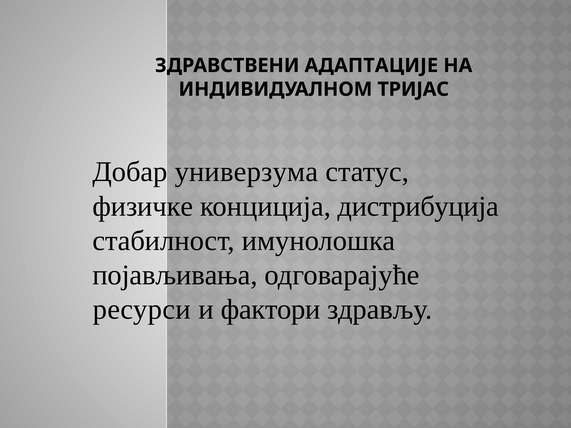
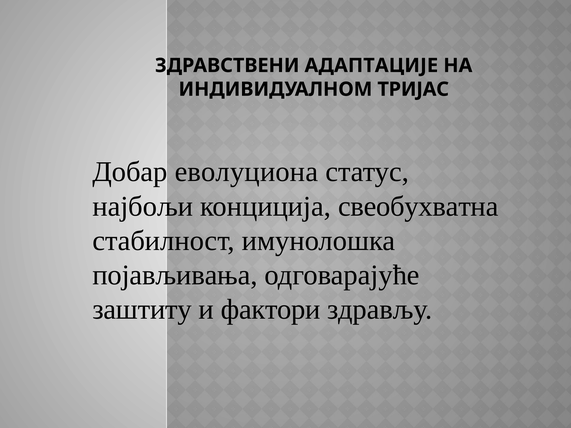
универзума: универзума -> еволуциона
физичке: физичке -> најбољи
дистрибуција: дистрибуција -> свеобухватна
ресурси: ресурси -> заштиту
